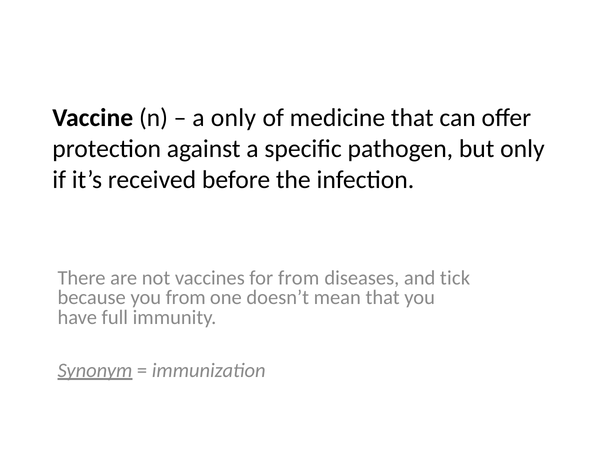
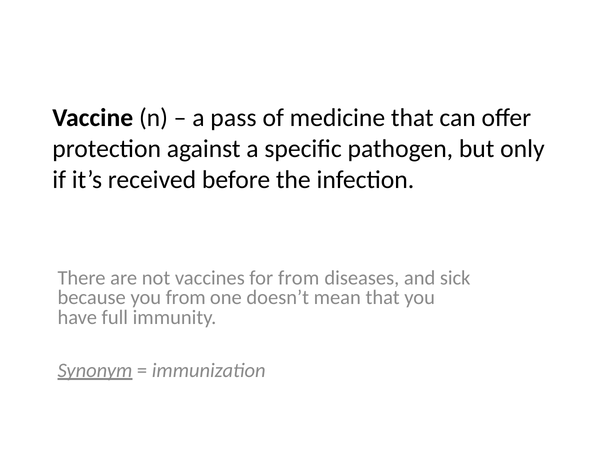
a only: only -> pass
tick: tick -> sick
